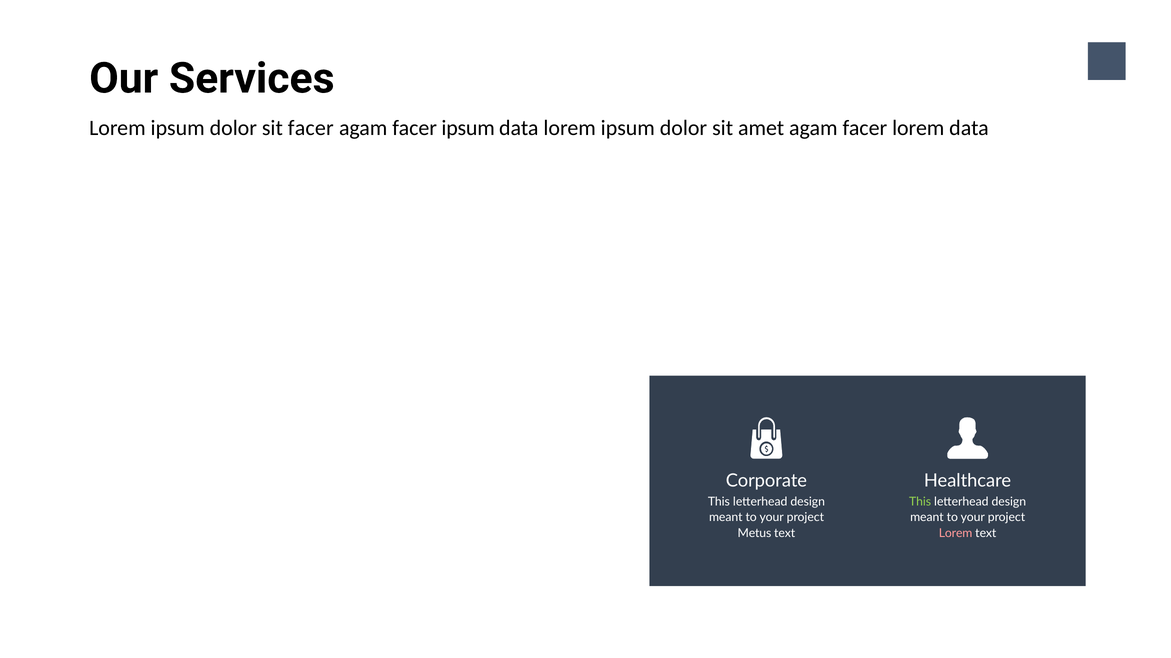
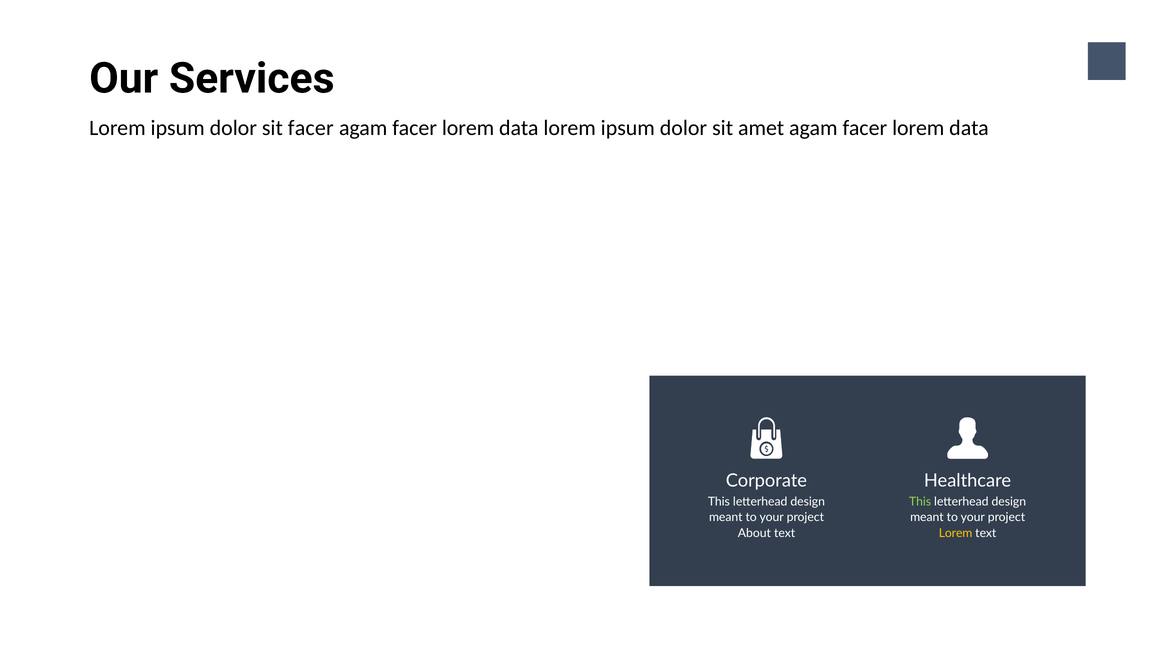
ipsum at (468, 128): ipsum -> lorem
Metus: Metus -> About
Lorem at (956, 534) colour: pink -> yellow
